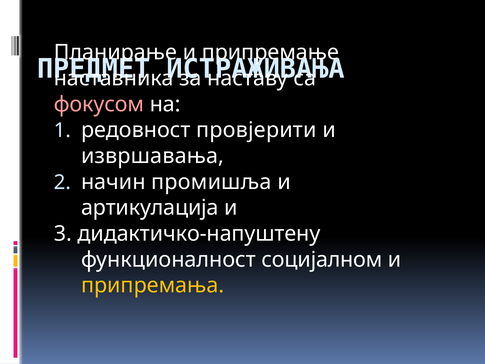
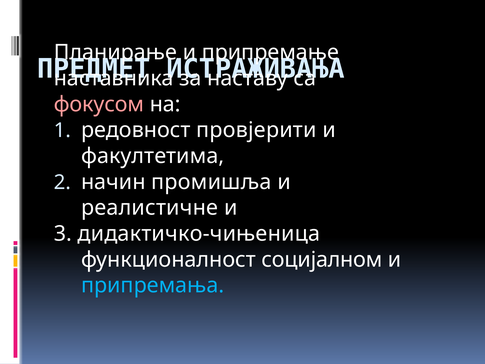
извршавања: извршавања -> факултетима
артикулација: артикулација -> реалистичне
дидактичко-напуштену: дидактичко-напуштену -> дидактичко-чињеница
припремања colour: yellow -> light blue
